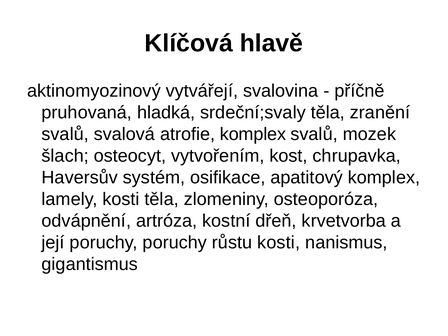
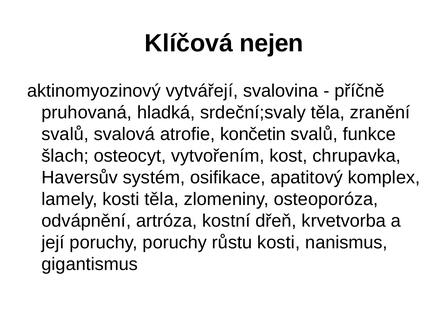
hlavě: hlavě -> nejen
atrofie komplex: komplex -> končetin
mozek: mozek -> funkce
